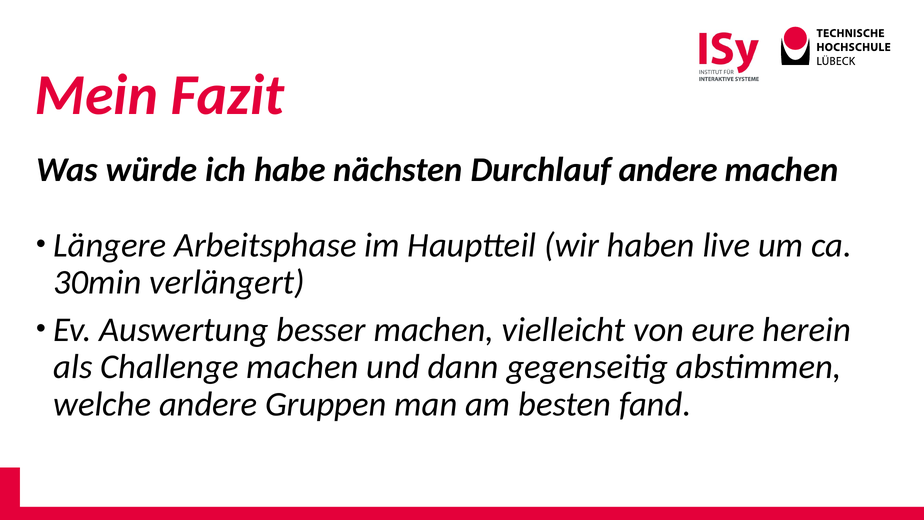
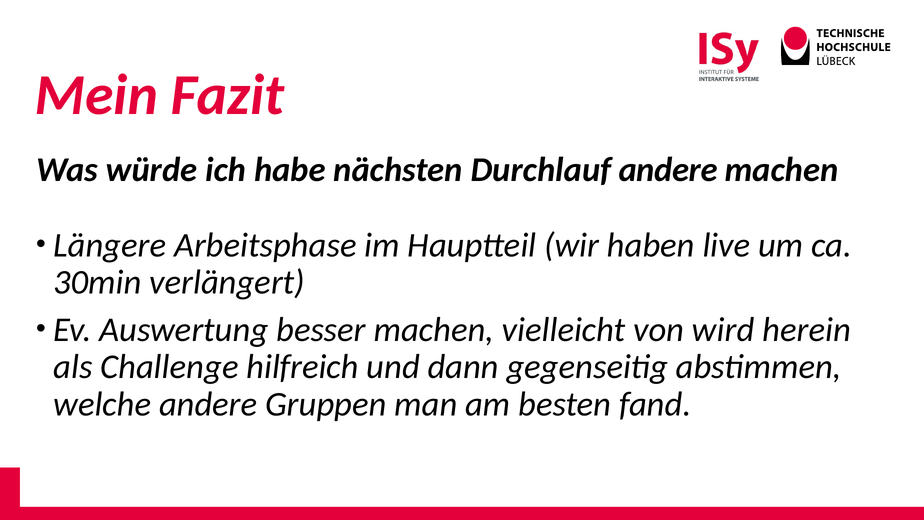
eure: eure -> wird
Challenge machen: machen -> hilfreich
